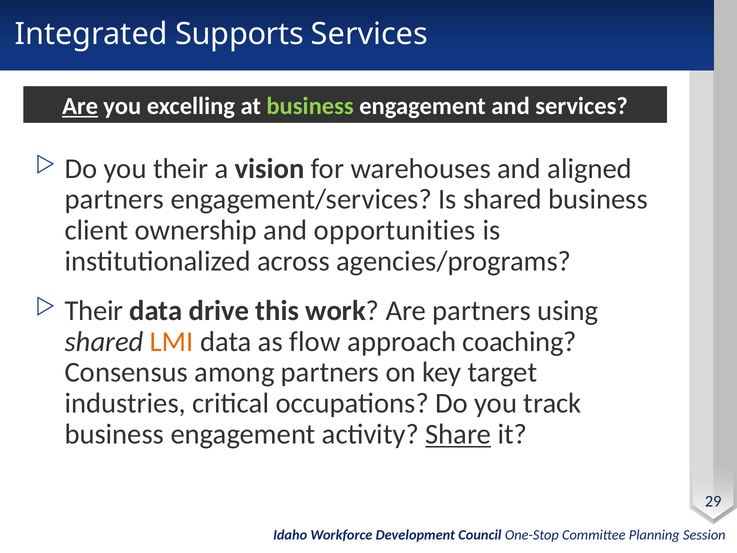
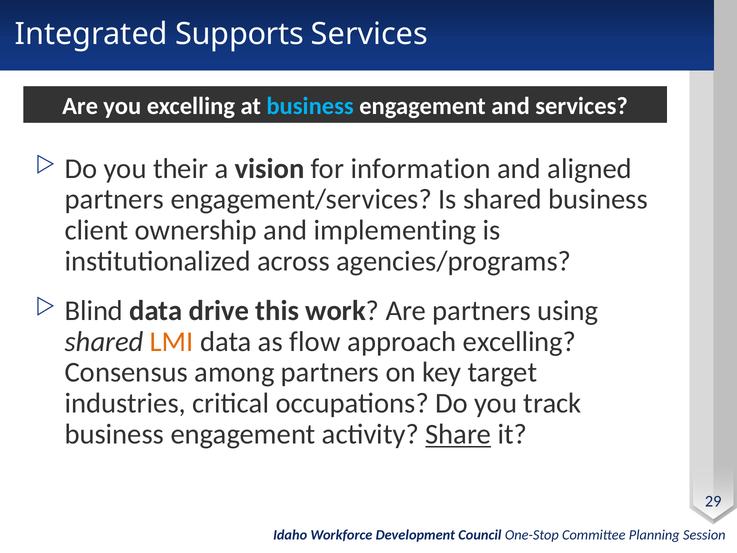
Are at (80, 106) underline: present -> none
business at (310, 106) colour: light green -> light blue
warehouses: warehouses -> information
opportunities: opportunities -> implementing
Their at (94, 311): Their -> Blind
approach coaching: coaching -> excelling
